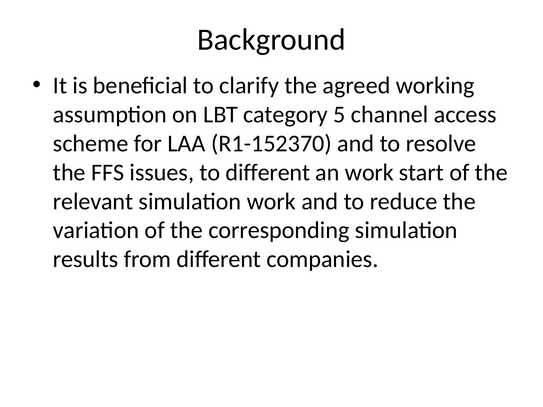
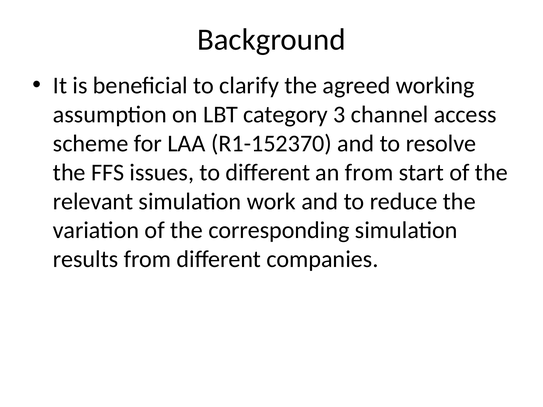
5: 5 -> 3
an work: work -> from
